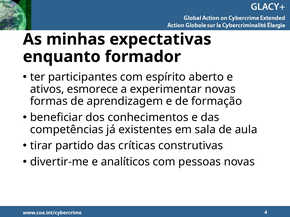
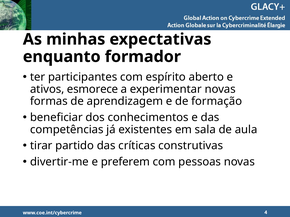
analíticos: analíticos -> preferem
